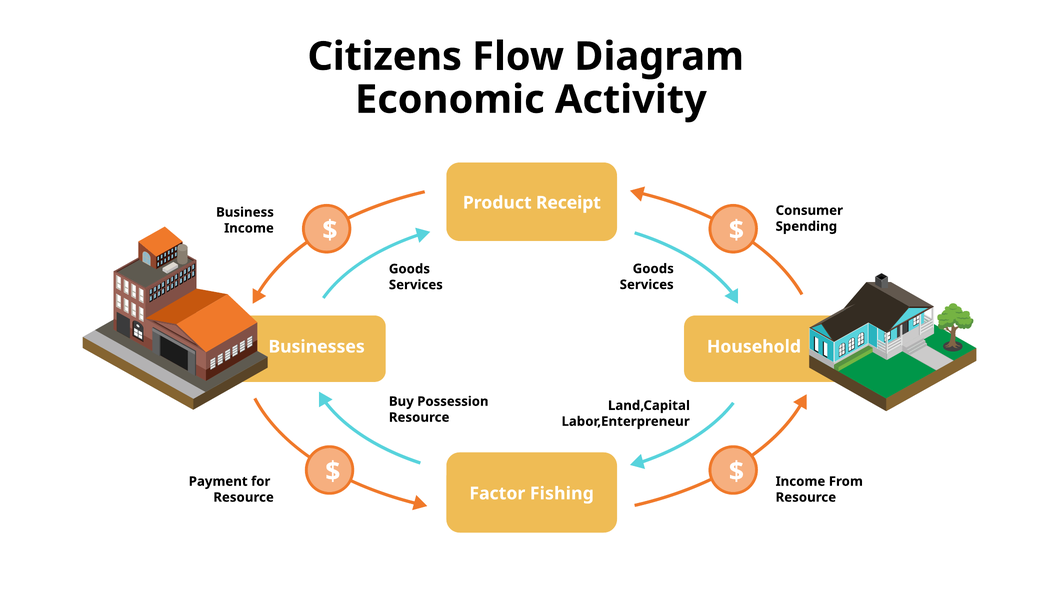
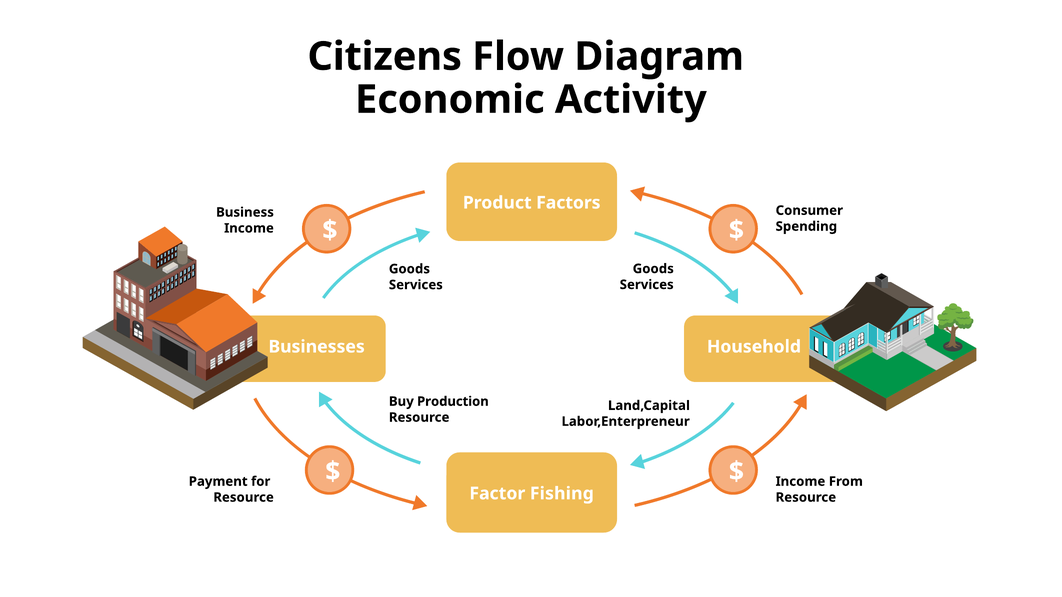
Receipt: Receipt -> Factors
Possession: Possession -> Production
